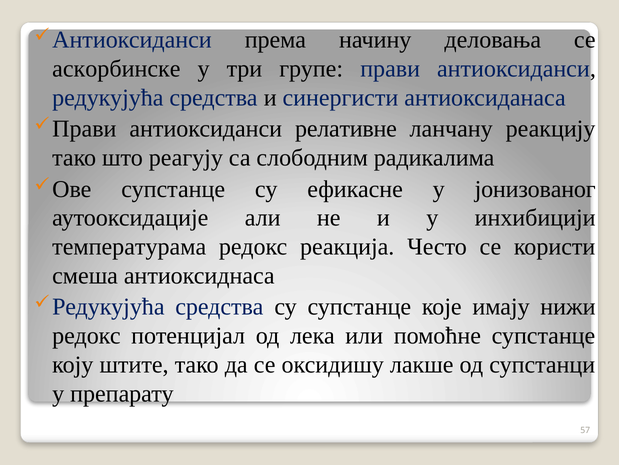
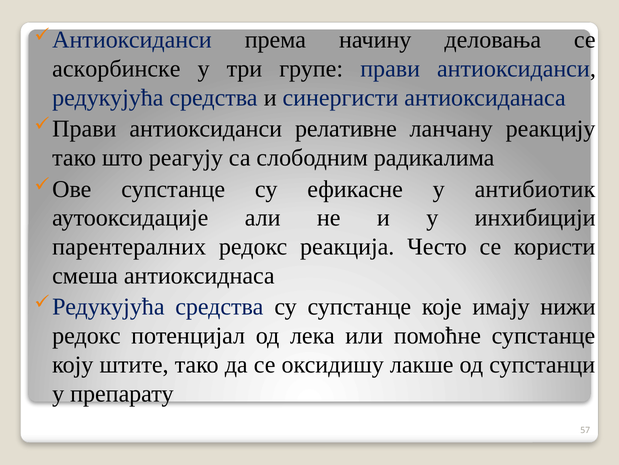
јонизованог: јонизованог -> антибиотик
температурама: температурама -> парентералних
